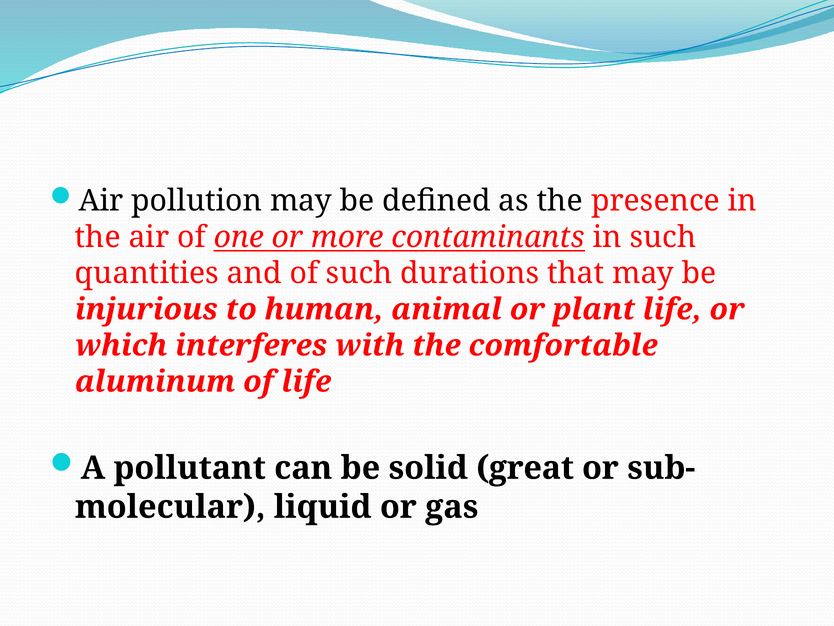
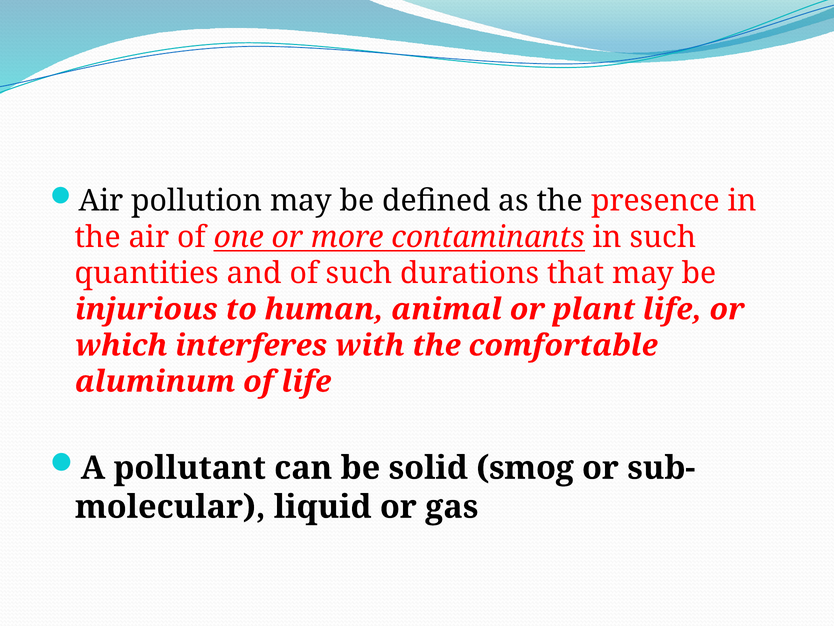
great: great -> smog
